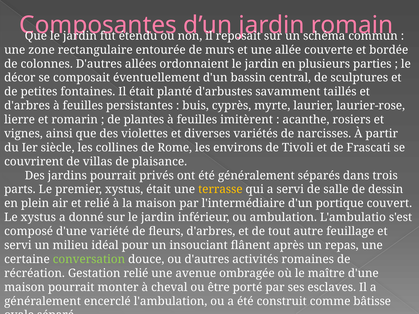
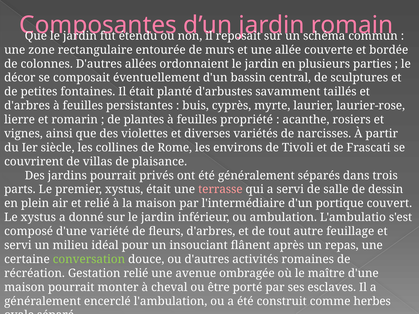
imitèrent: imitèrent -> propriété
terrasse colour: yellow -> pink
bâtisse: bâtisse -> herbes
